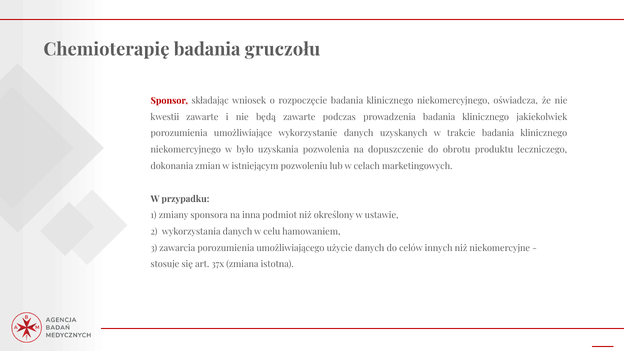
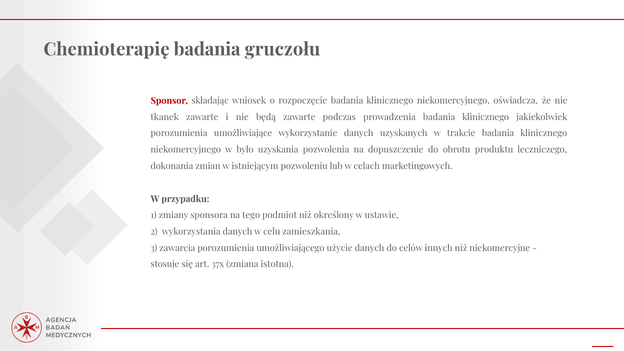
kwestii: kwestii -> tkanek
inna: inna -> tego
hamowaniem: hamowaniem -> zamieszkania
